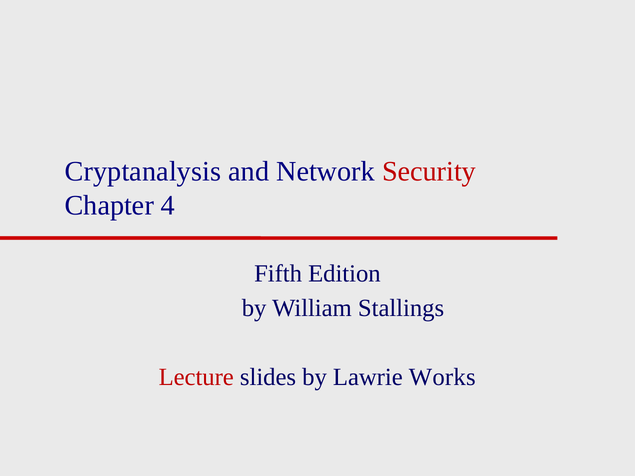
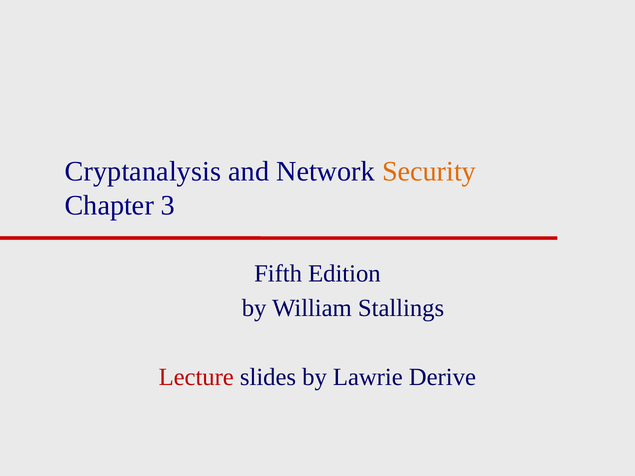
Security colour: red -> orange
4: 4 -> 3
Works: Works -> Derive
